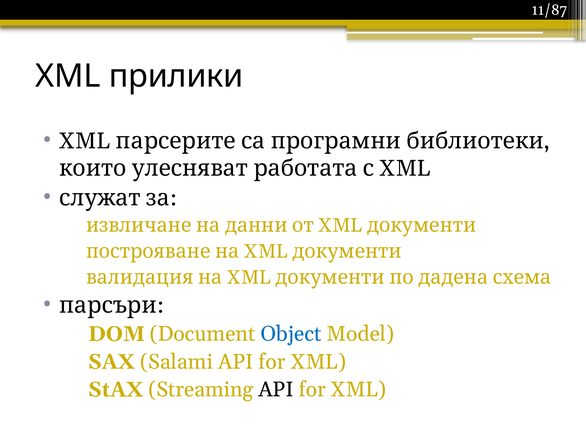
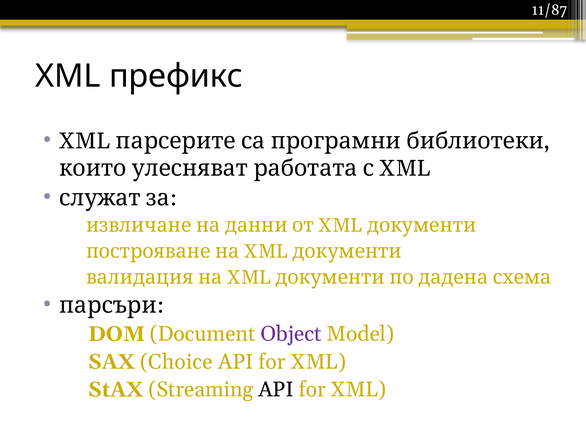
прилики: прилики -> префикс
Object colour: blue -> purple
Salami: Salami -> Choice
